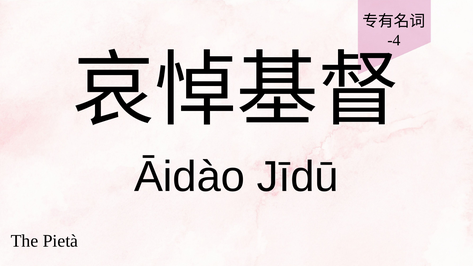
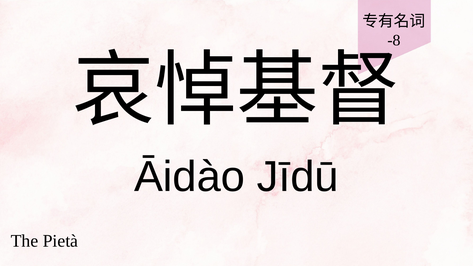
-4: -4 -> -8
